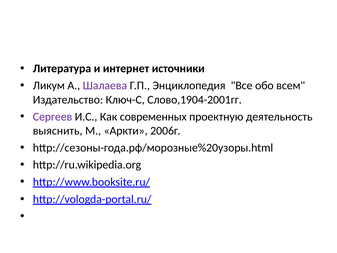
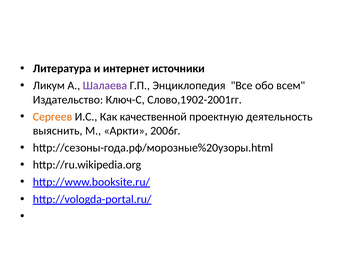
Слово,1904-2001гг: Слово,1904-2001гг -> Слово,1902-2001гг
Сергеев colour: purple -> orange
современных: современных -> качественной
